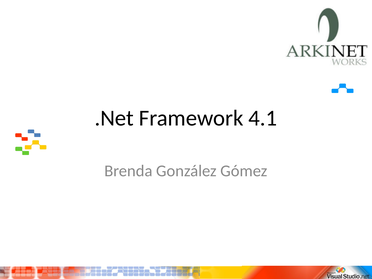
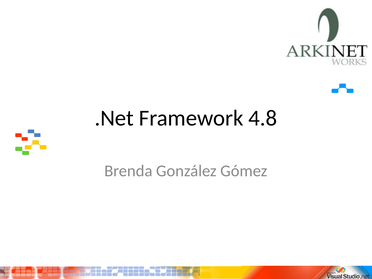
4.1: 4.1 -> 4.8
